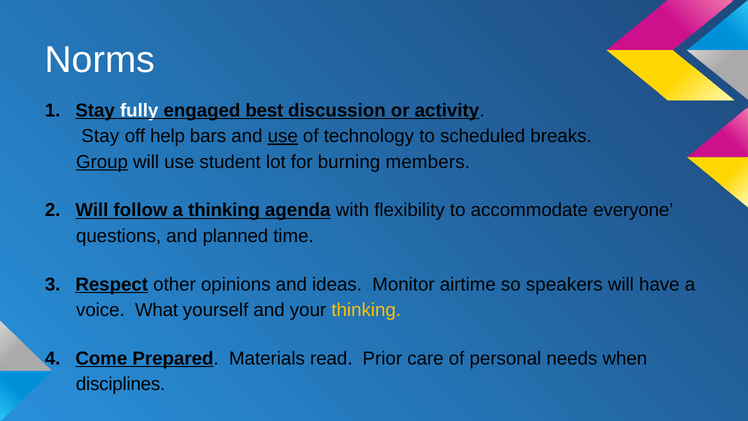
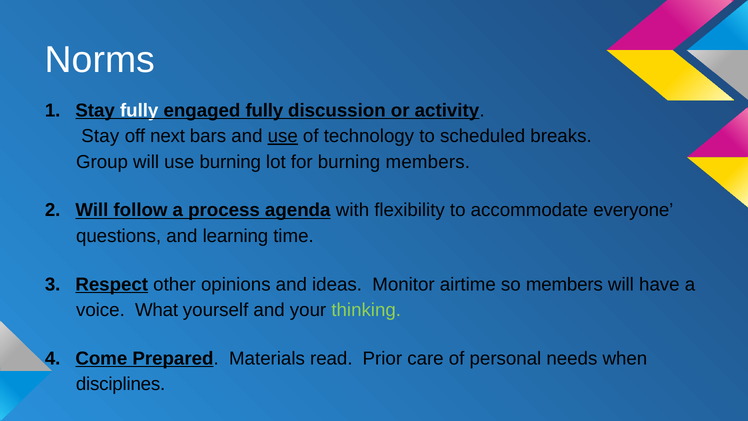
engaged best: best -> fully
help: help -> next
Group underline: present -> none
use student: student -> burning
a thinking: thinking -> process
planned: planned -> learning
so speakers: speakers -> members
thinking at (366, 310) colour: yellow -> light green
